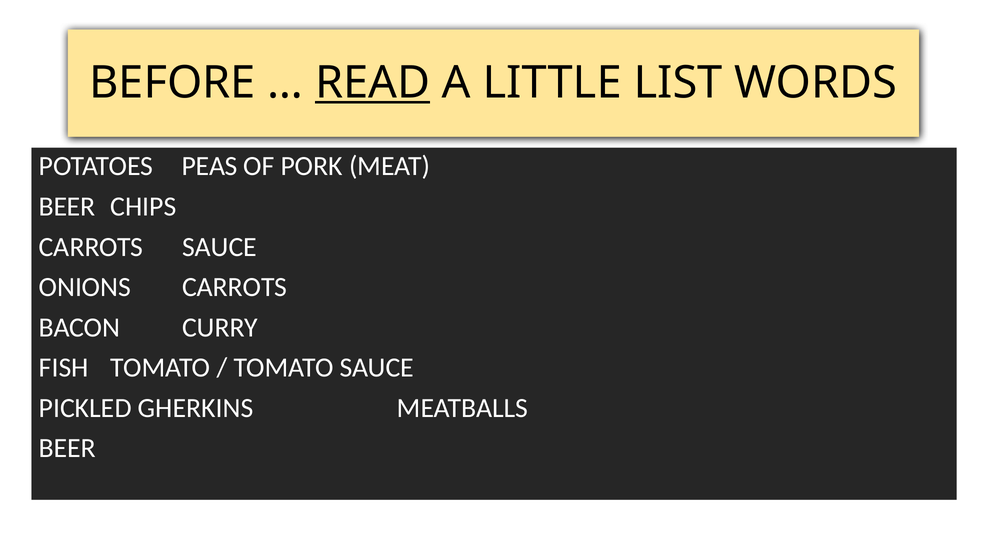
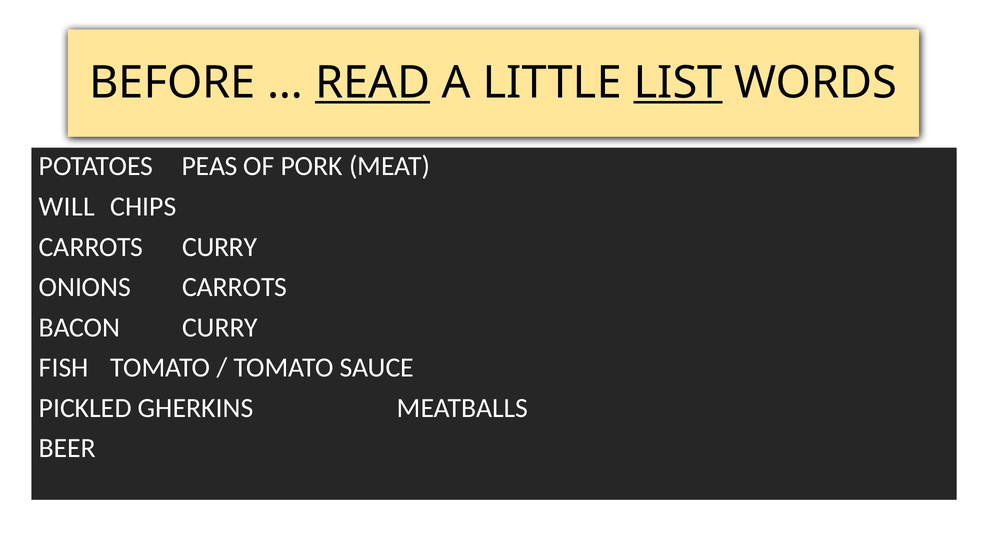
LIST underline: none -> present
BEER at (67, 207): BEER -> WILL
CARROTS SAUCE: SAUCE -> CURRY
